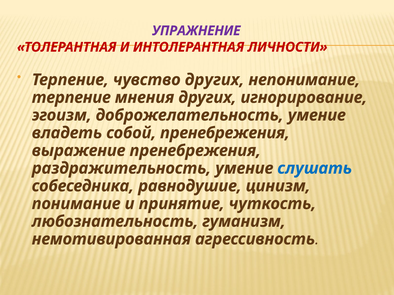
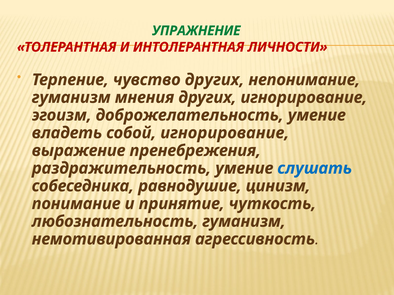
УПРАЖНЕНИЕ colour: purple -> green
терпение at (71, 98): терпение -> гуманизм
собой пренебрежения: пренебрежения -> игнорирование
